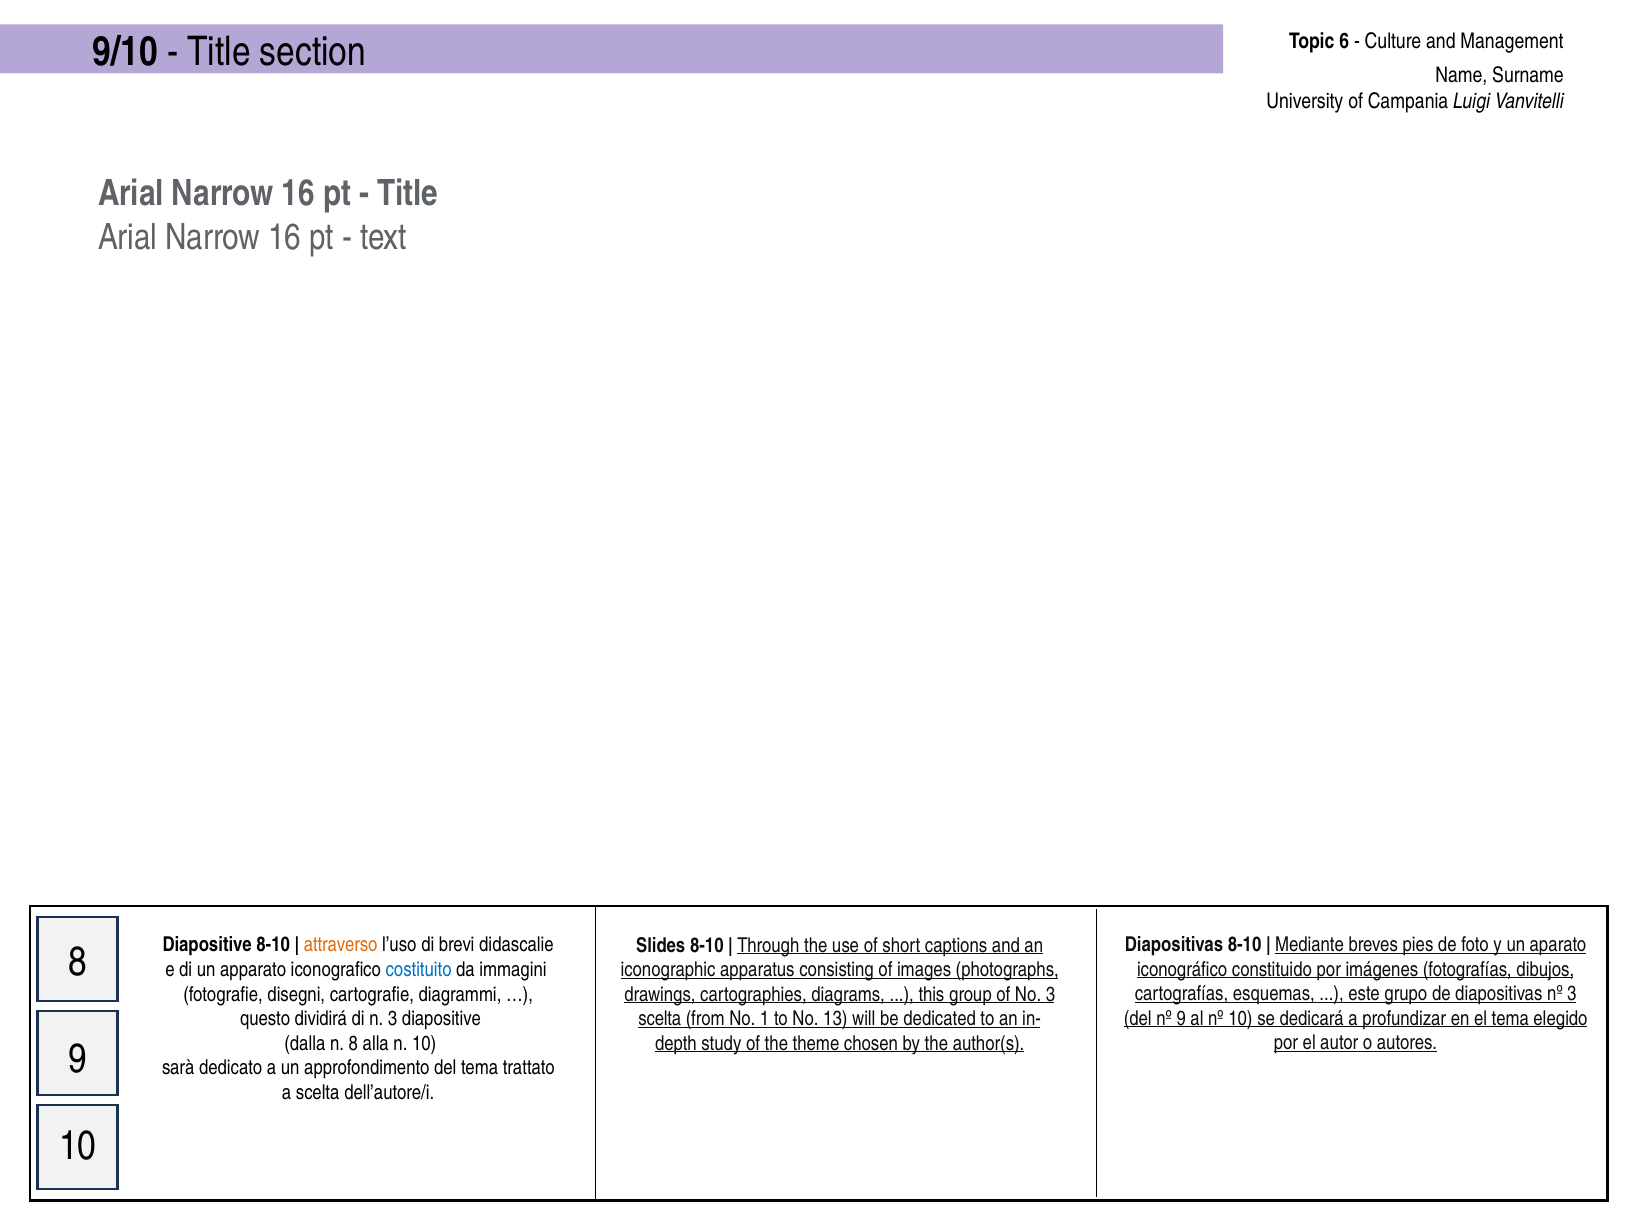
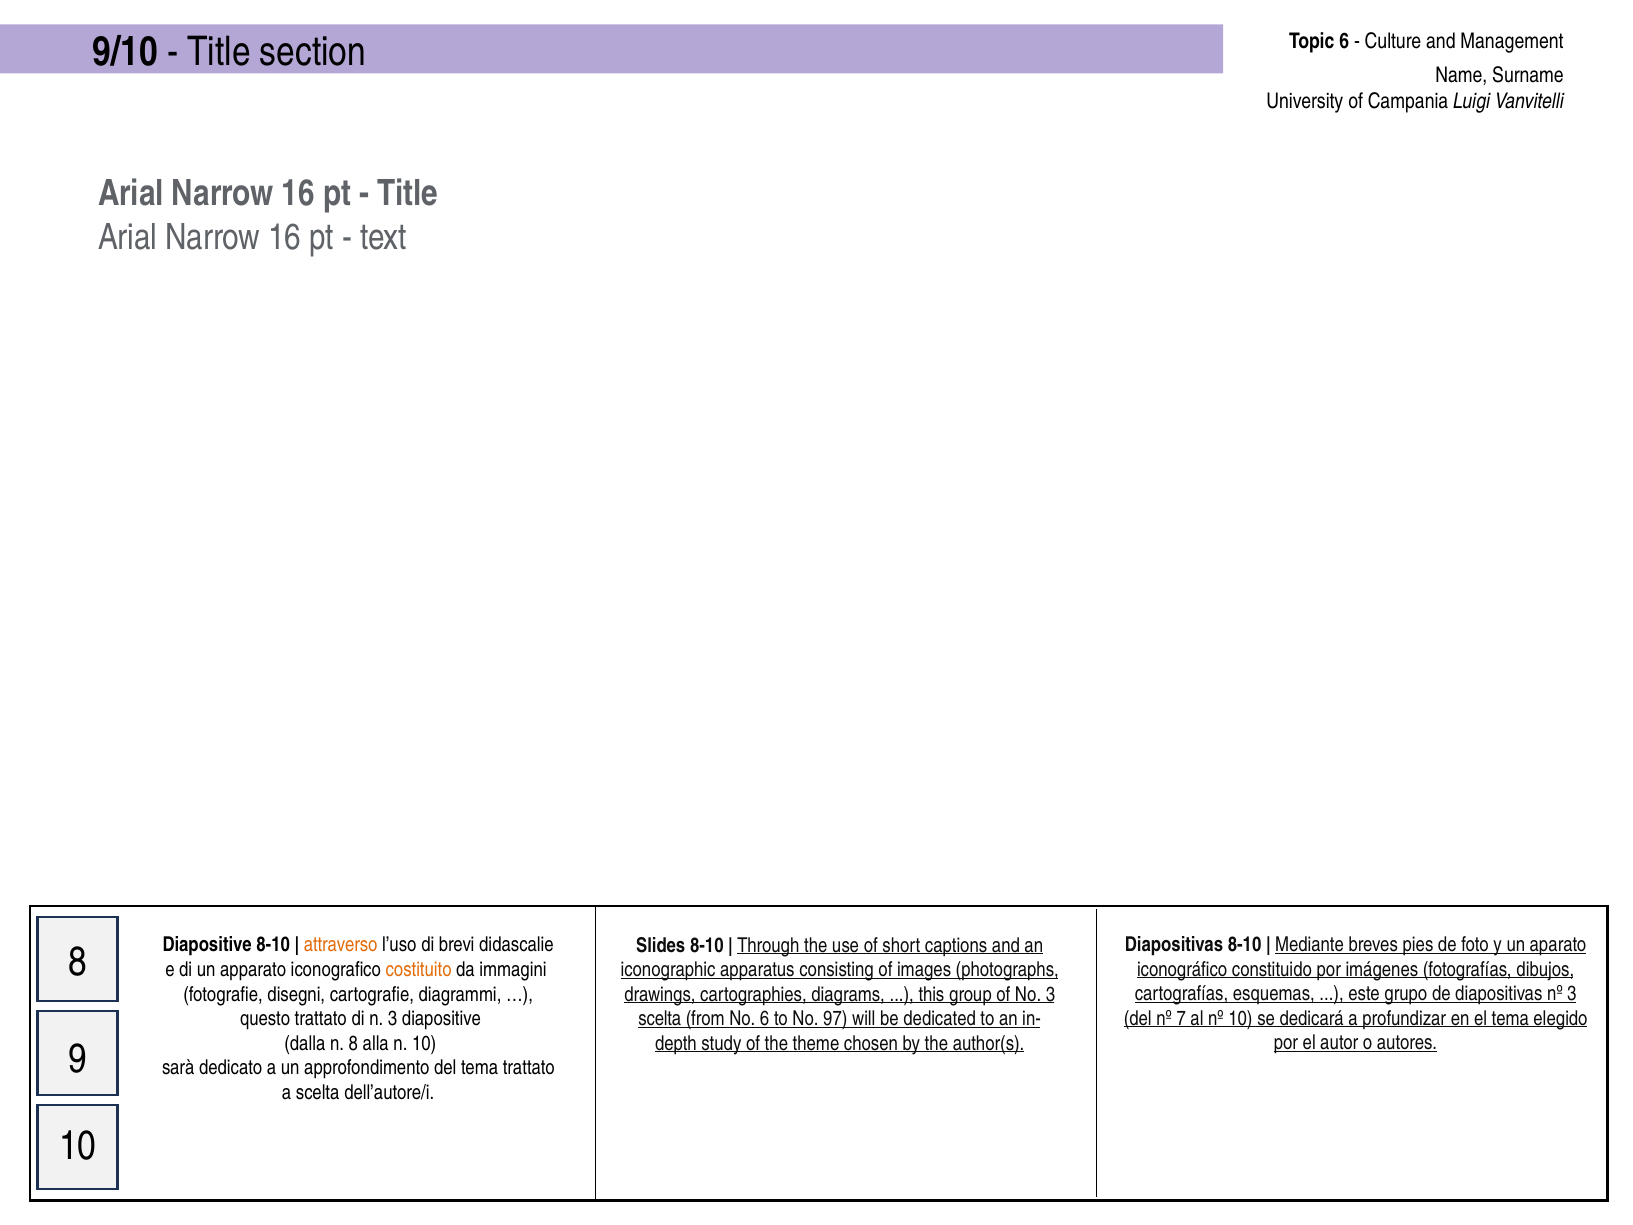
costituito colour: blue -> orange
nº 9: 9 -> 7
questo dividirá: dividirá -> trattato
No 1: 1 -> 6
13: 13 -> 97
